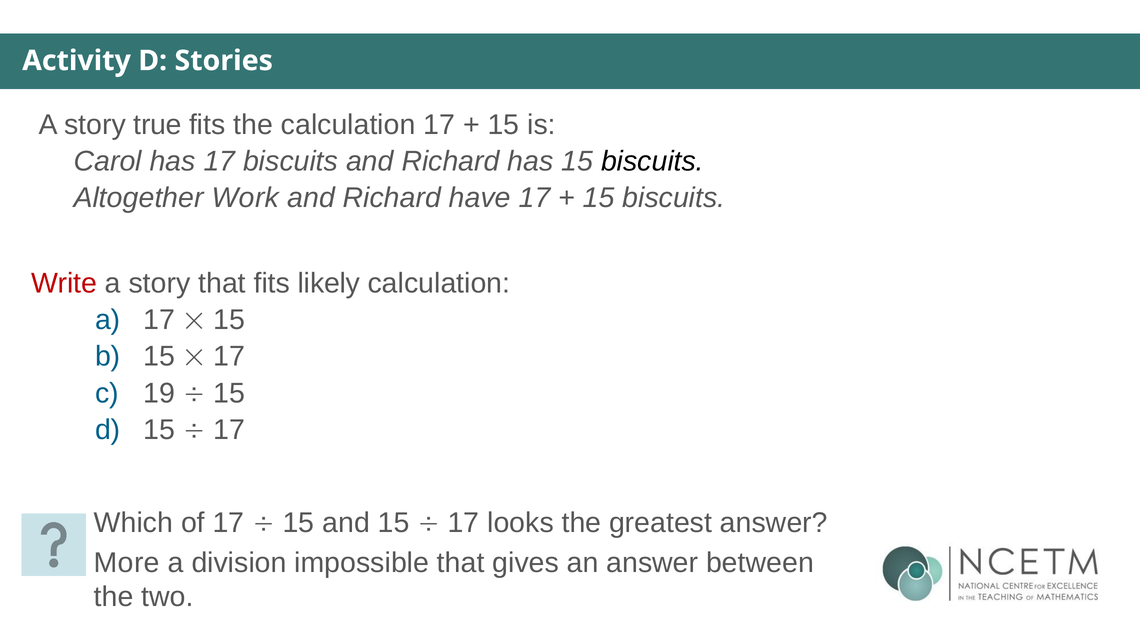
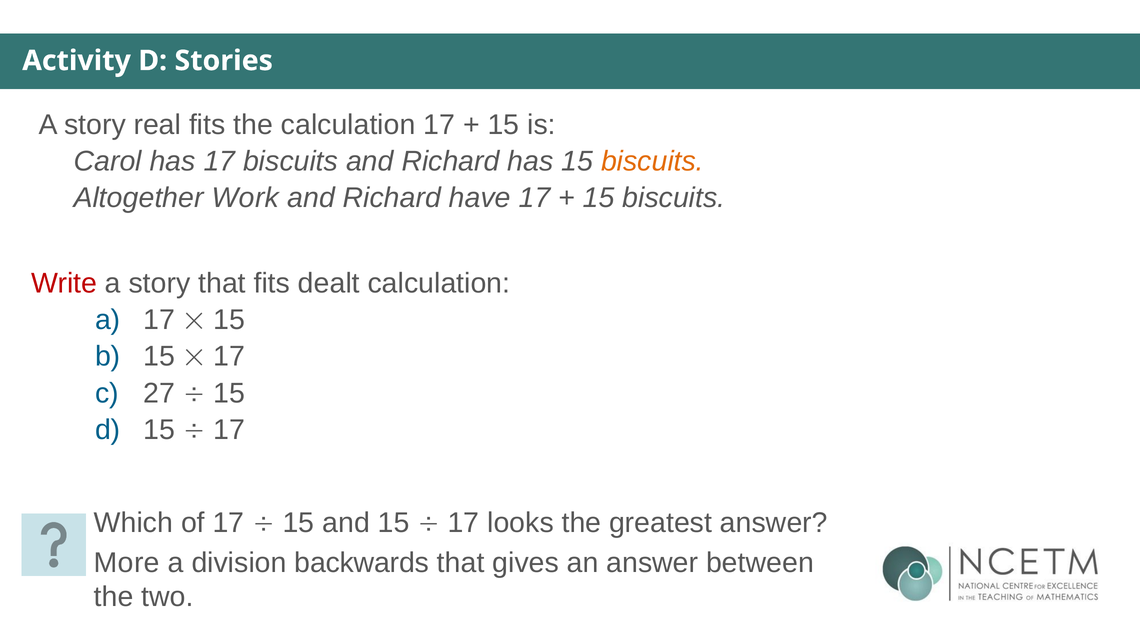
true: true -> real
biscuits at (652, 161) colour: black -> orange
likely: likely -> dealt
19: 19 -> 27
impossible: impossible -> backwards
